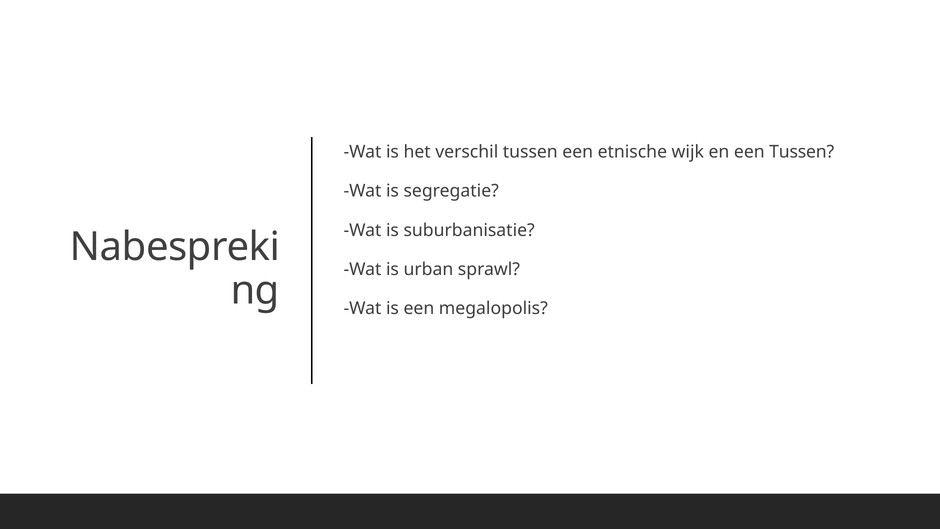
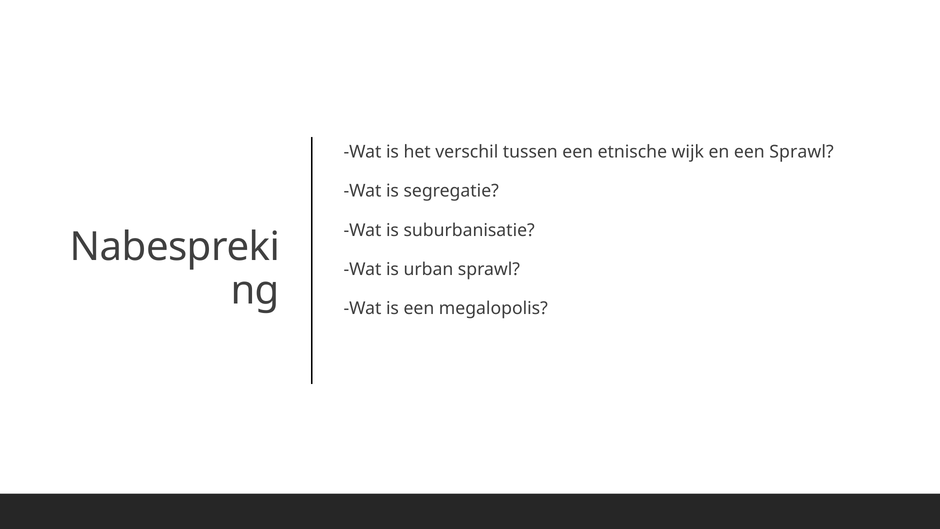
een Tussen: Tussen -> Sprawl
